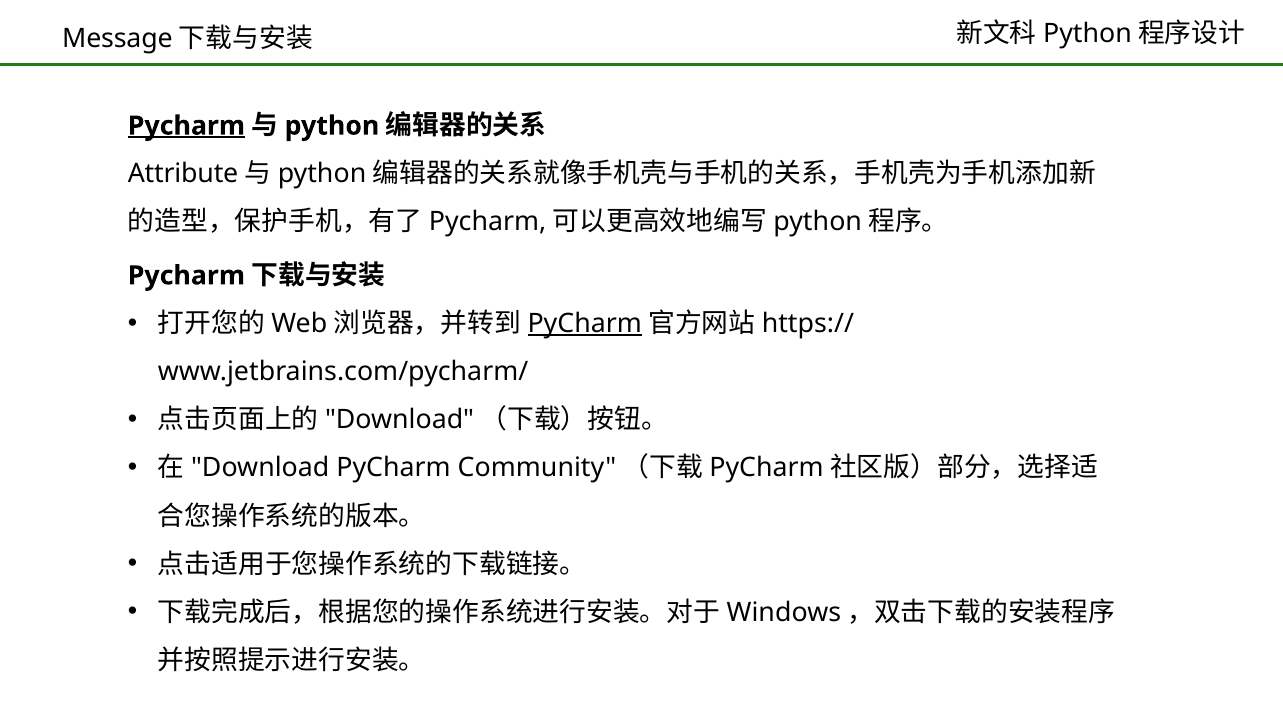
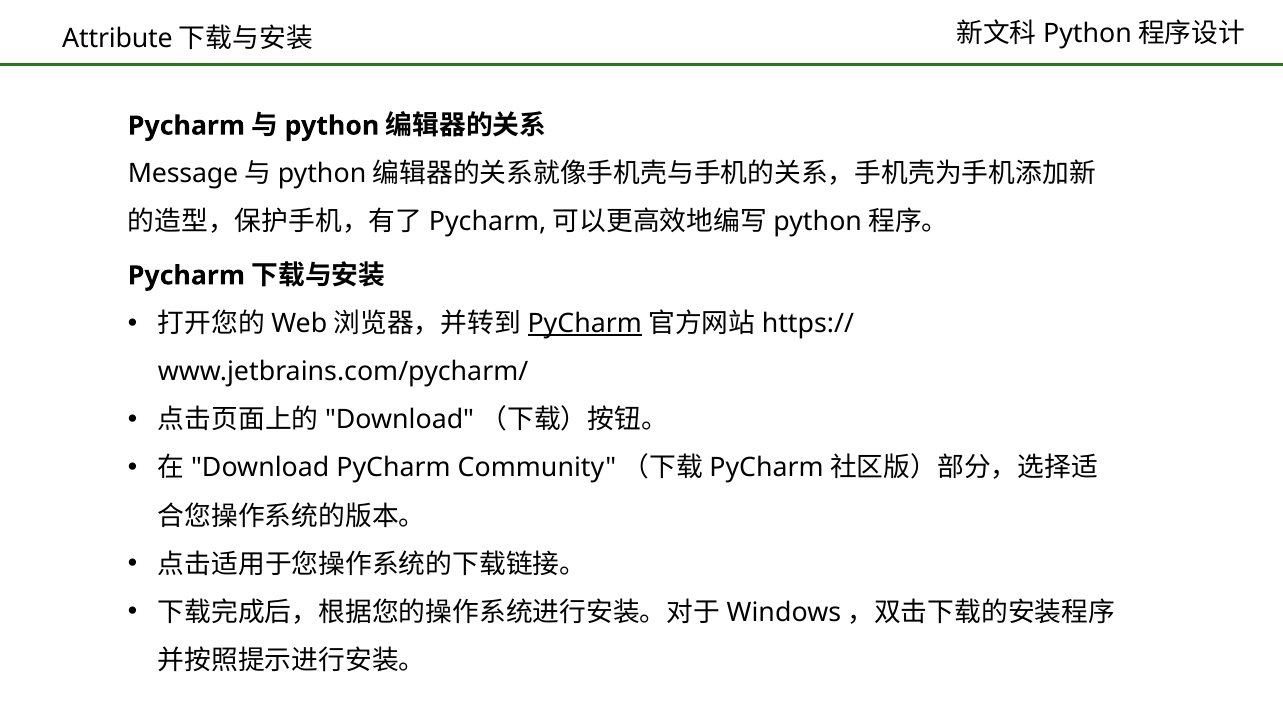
Message: Message -> Attribute
Pycharm at (186, 126) underline: present -> none
Attribute: Attribute -> Message
